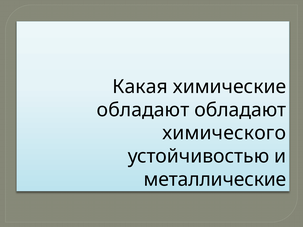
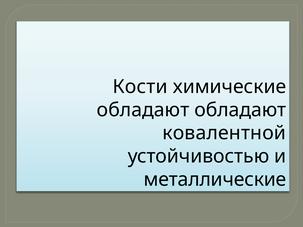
Какая: Какая -> Кости
химического: химического -> ковалентной
